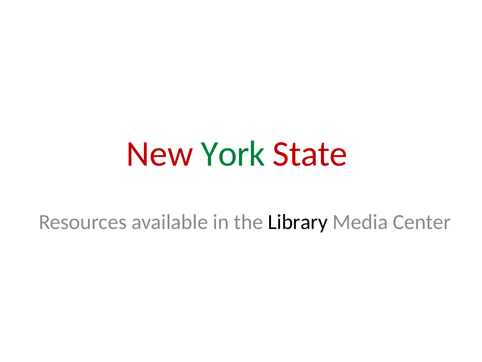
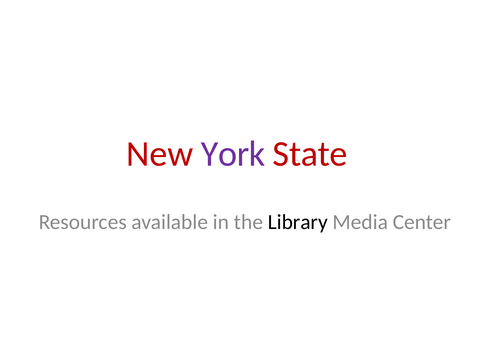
York colour: green -> purple
